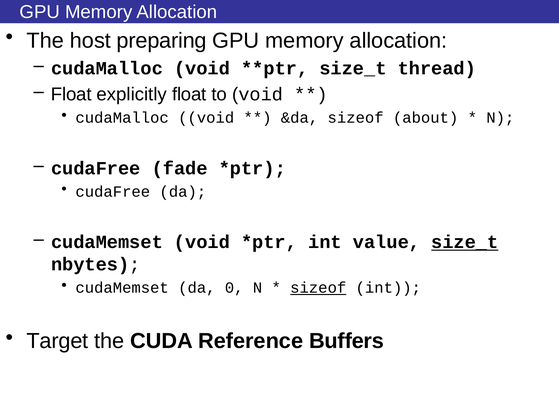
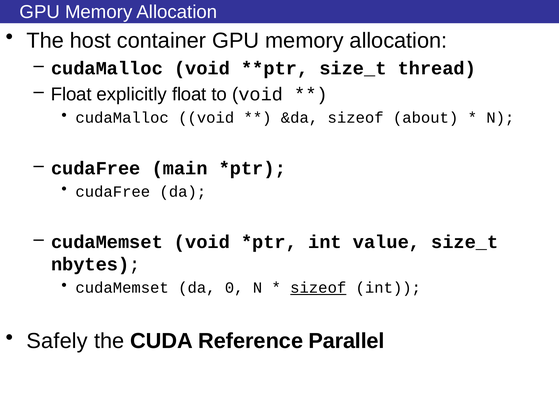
preparing: preparing -> container
fade: fade -> main
size_t at (465, 242) underline: present -> none
Target: Target -> Safely
Buffers: Buffers -> Parallel
